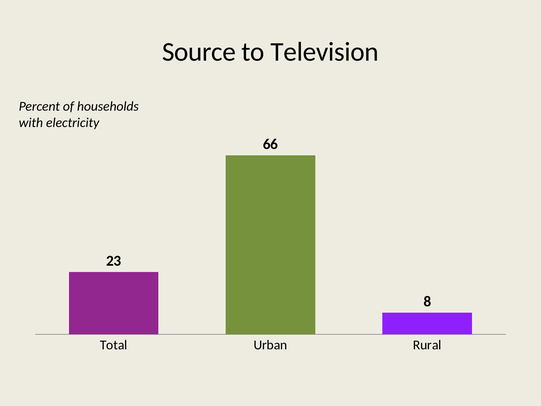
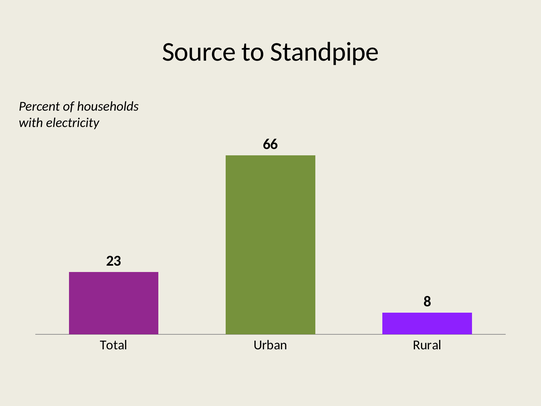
Television: Television -> Standpipe
